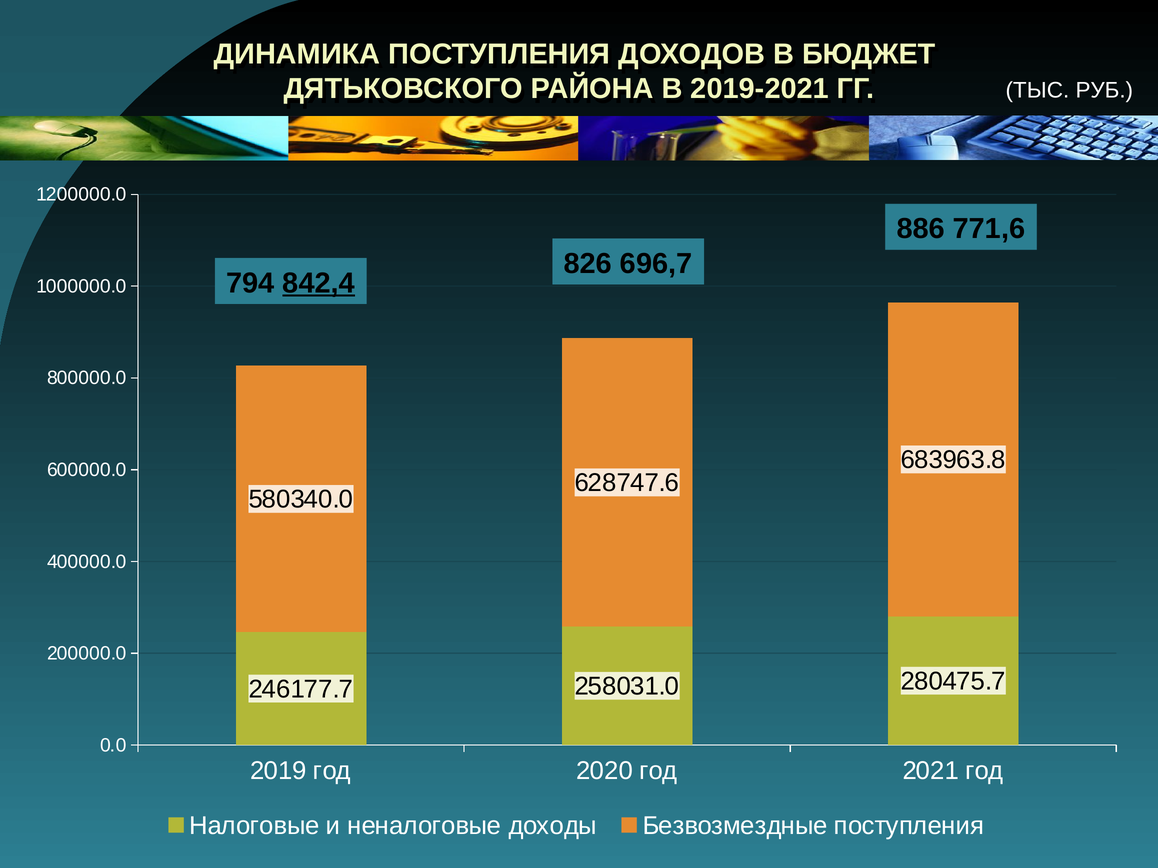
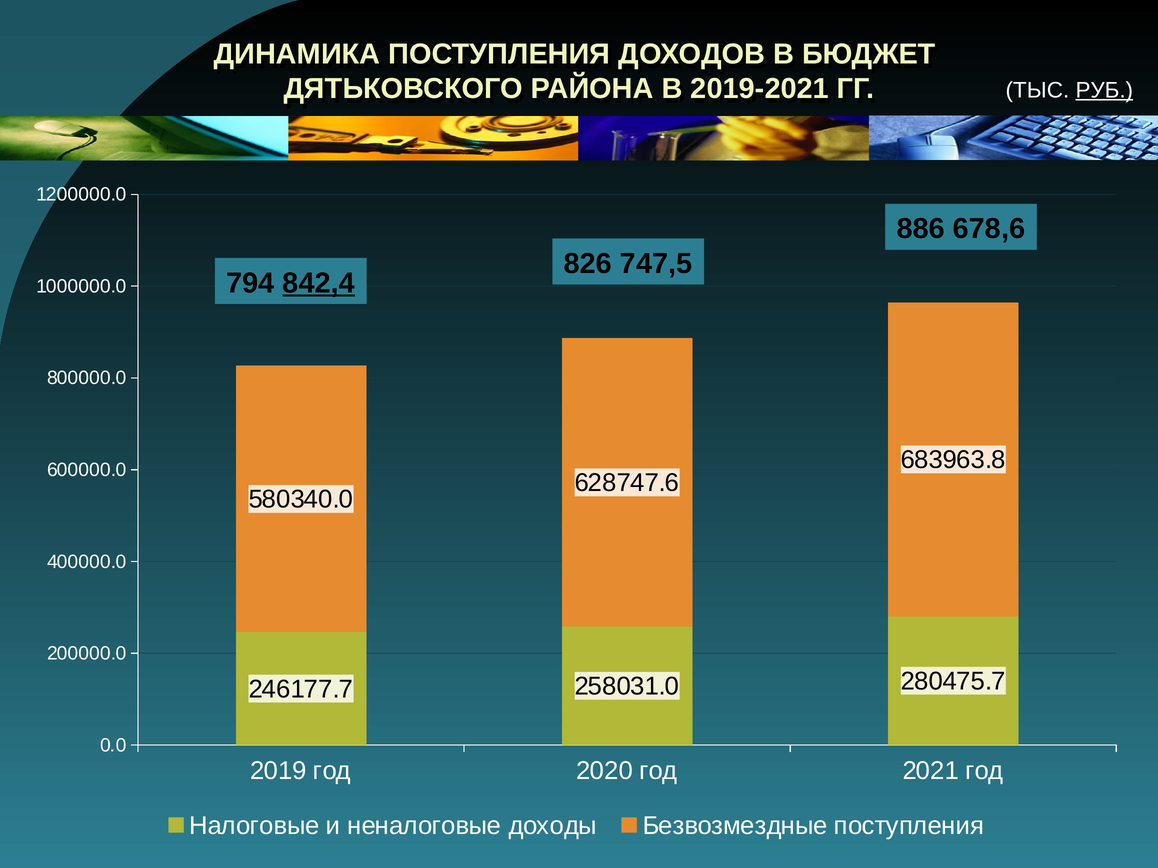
РУБ underline: none -> present
771,6: 771,6 -> 678,6
696,7: 696,7 -> 747,5
